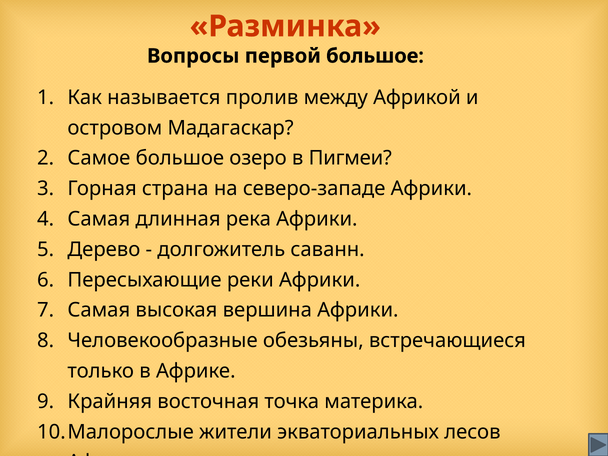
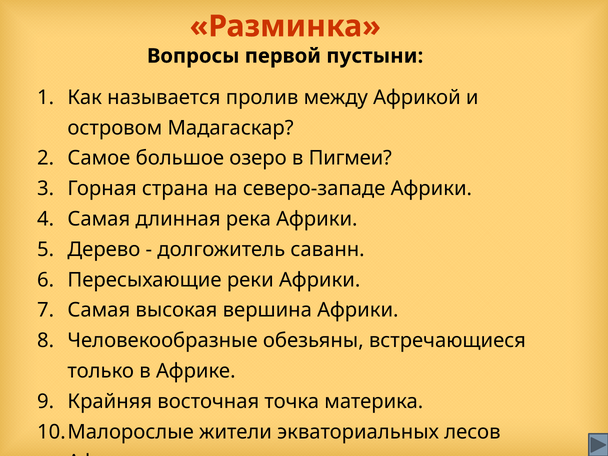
первой большое: большое -> пустыни
